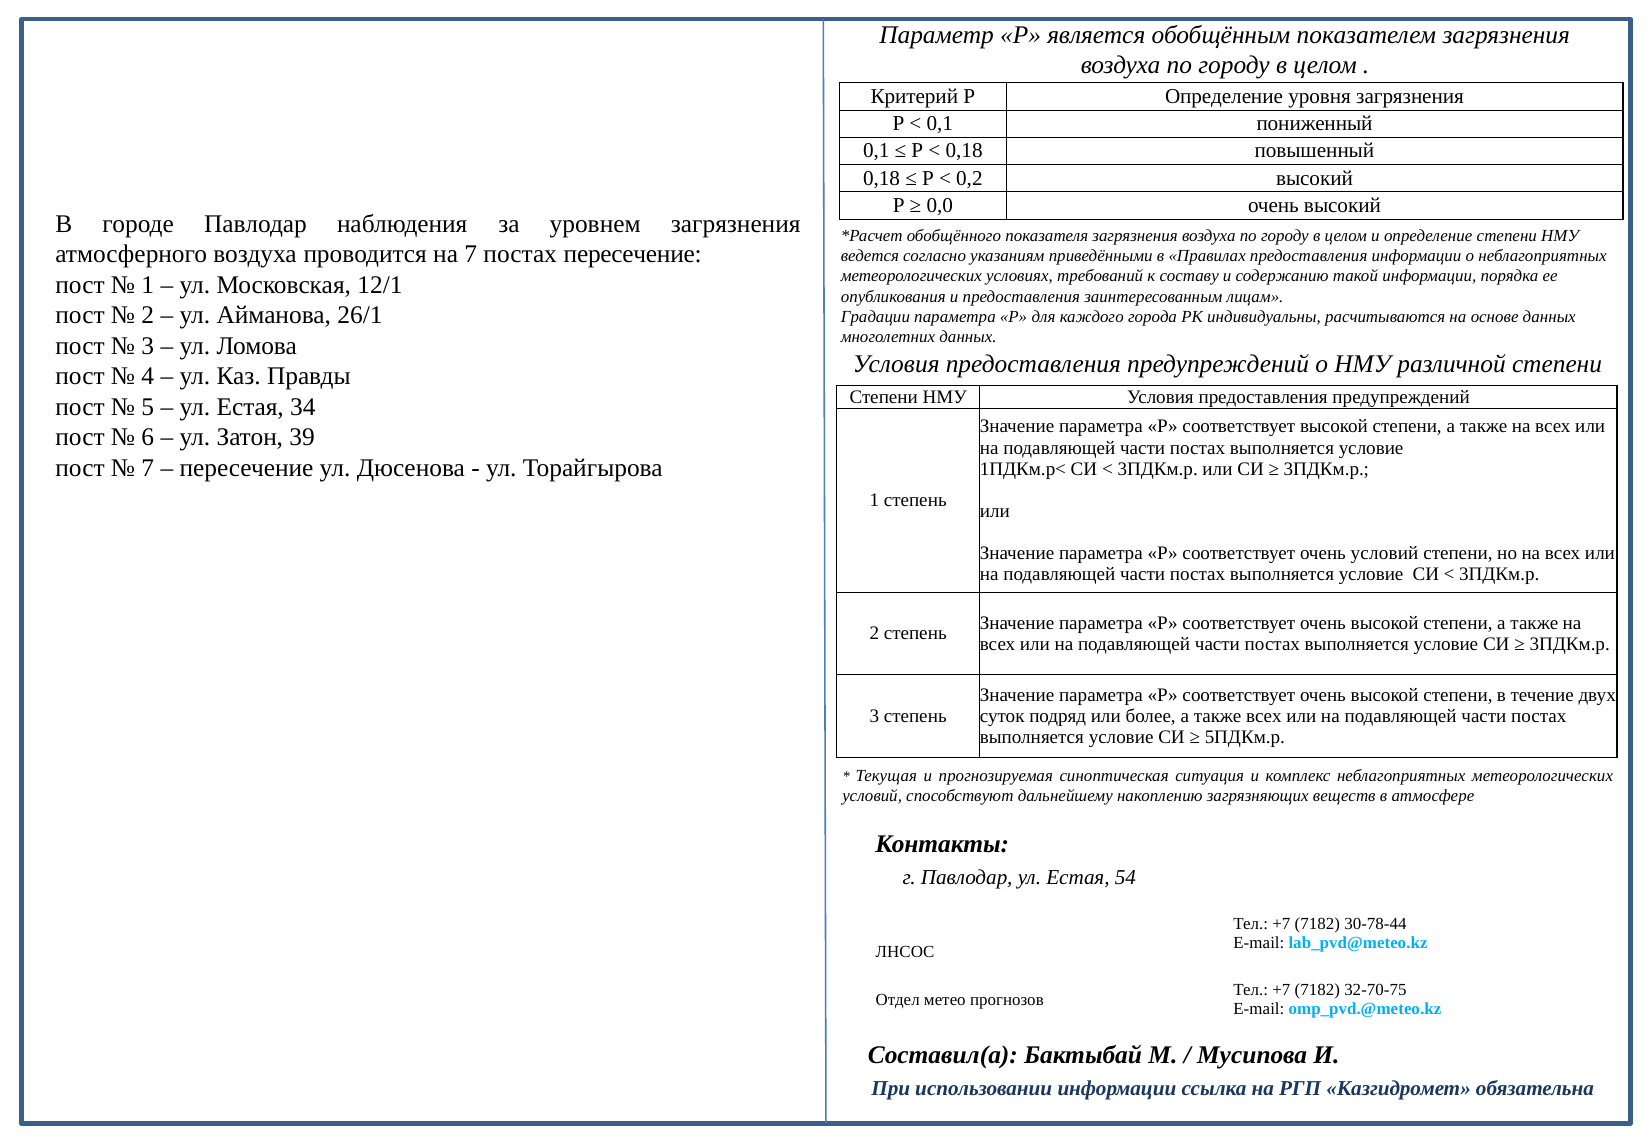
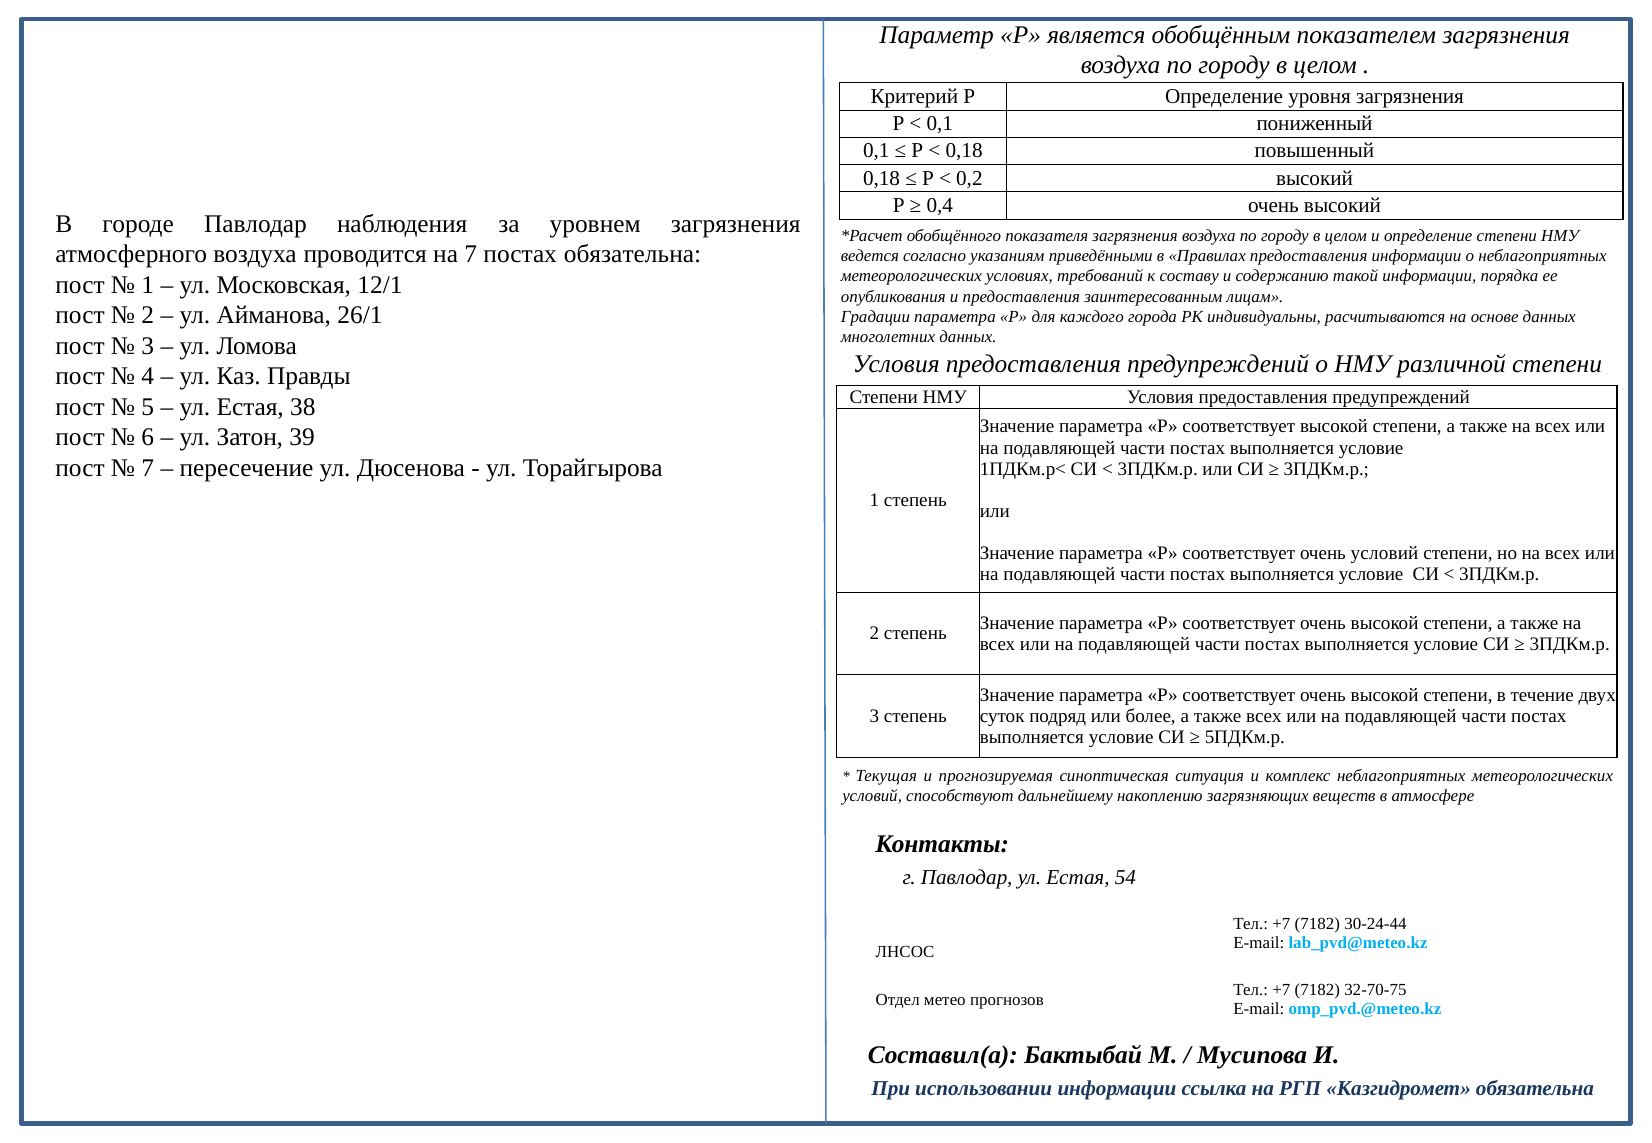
0,0: 0,0 -> 0,4
постах пересечение: пересечение -> обязательна
34: 34 -> 38
30-78-44: 30-78-44 -> 30-24-44
